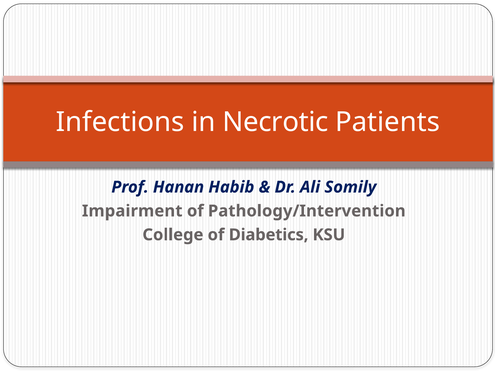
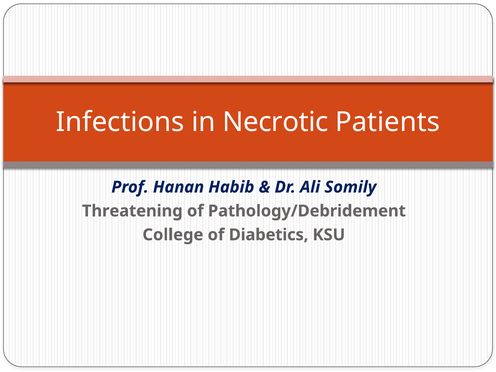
Impairment: Impairment -> Threatening
Pathology/Intervention: Pathology/Intervention -> Pathology/Debridement
